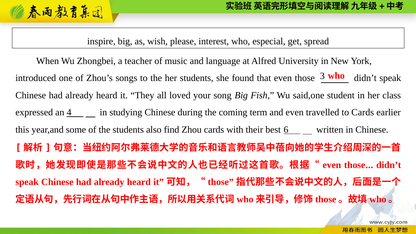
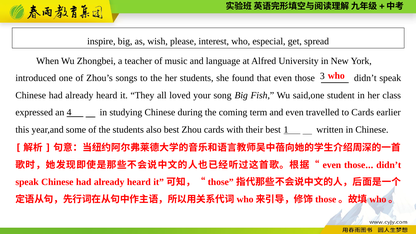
also find: find -> best
6: 6 -> 1
